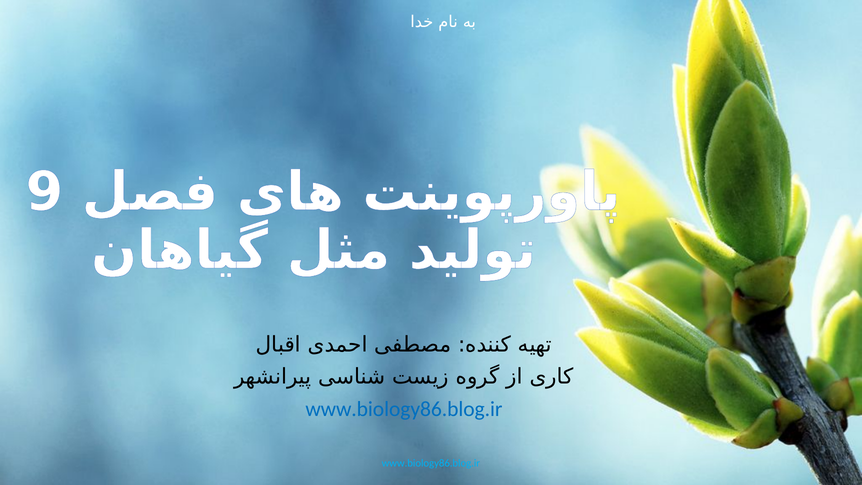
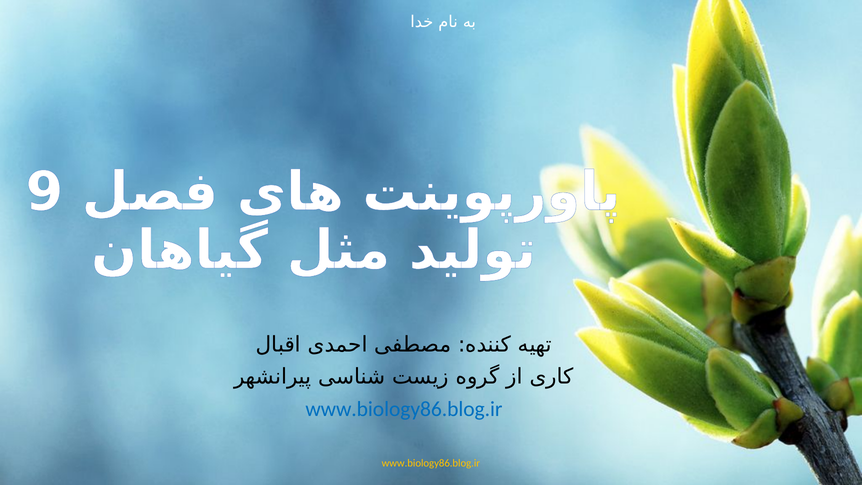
www.biology86.blog.ir at (431, 463) colour: light blue -> yellow
